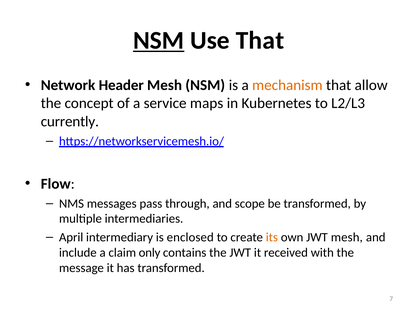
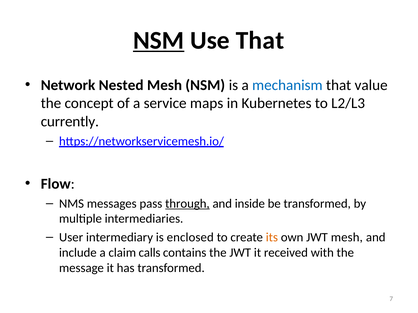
Header: Header -> Nested
mechanism colour: orange -> blue
allow: allow -> value
through underline: none -> present
scope: scope -> inside
April: April -> User
only: only -> calls
